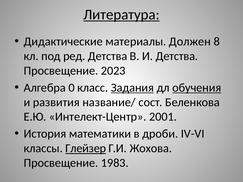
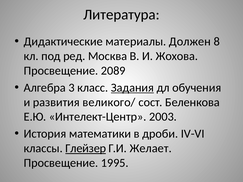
Литература underline: present -> none
ред Детства: Детства -> Москва
И Детства: Детства -> Жохова
2023: 2023 -> 2089
0: 0 -> 3
обучения underline: present -> none
название/: название/ -> великого/
2001: 2001 -> 2003
Жохова: Жохова -> Желает
1983: 1983 -> 1995
